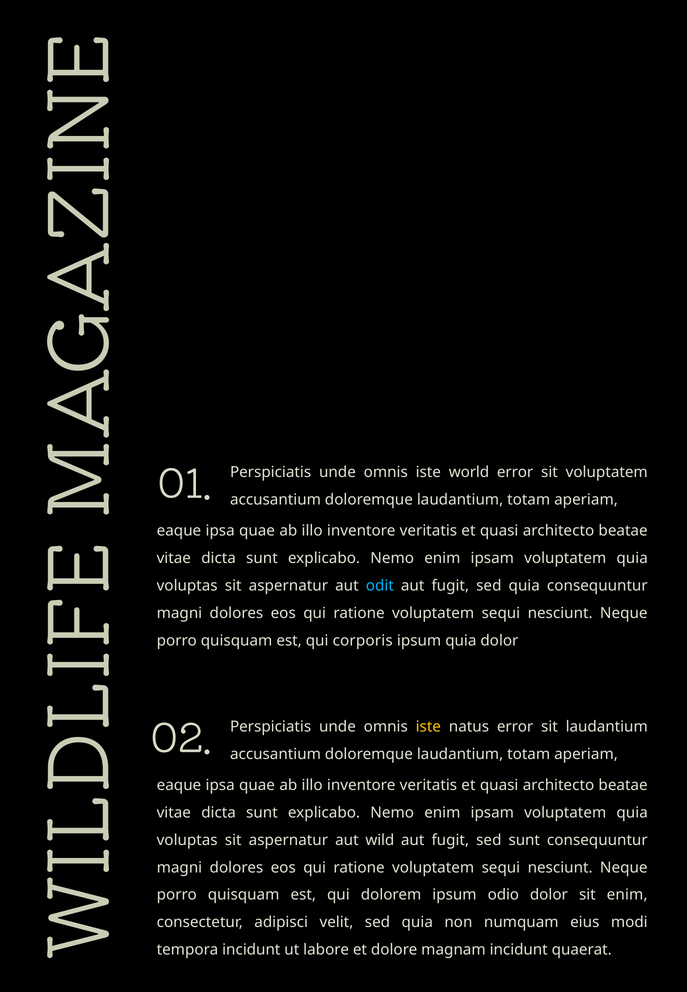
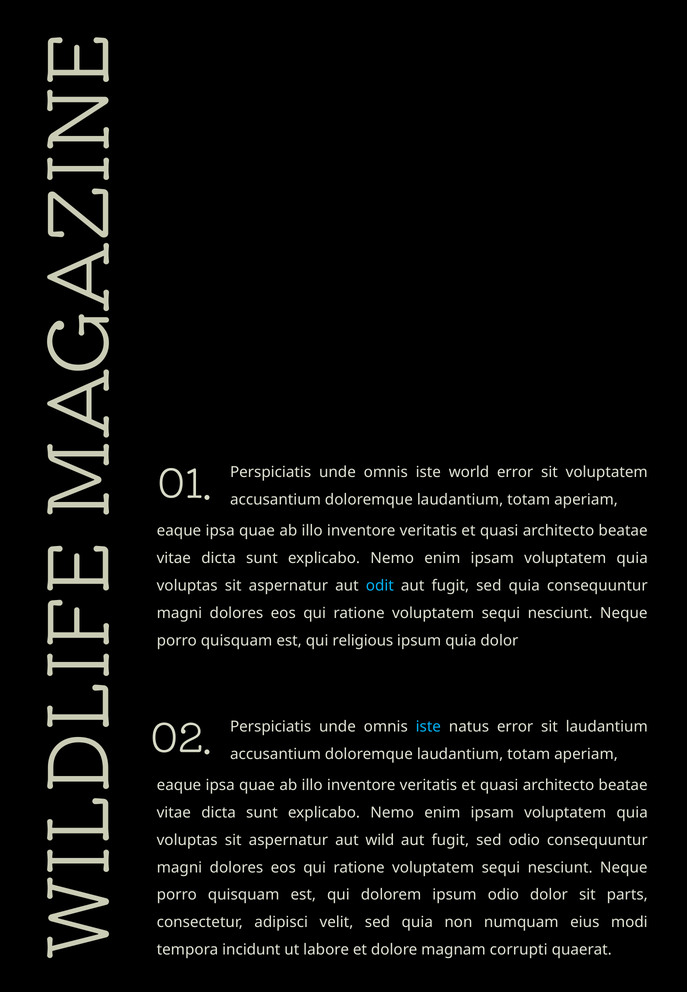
corporis: corporis -> religious
iste at (428, 727) colour: yellow -> light blue
sed sunt: sunt -> odio
sit enim: enim -> parts
magnam incidunt: incidunt -> corrupti
